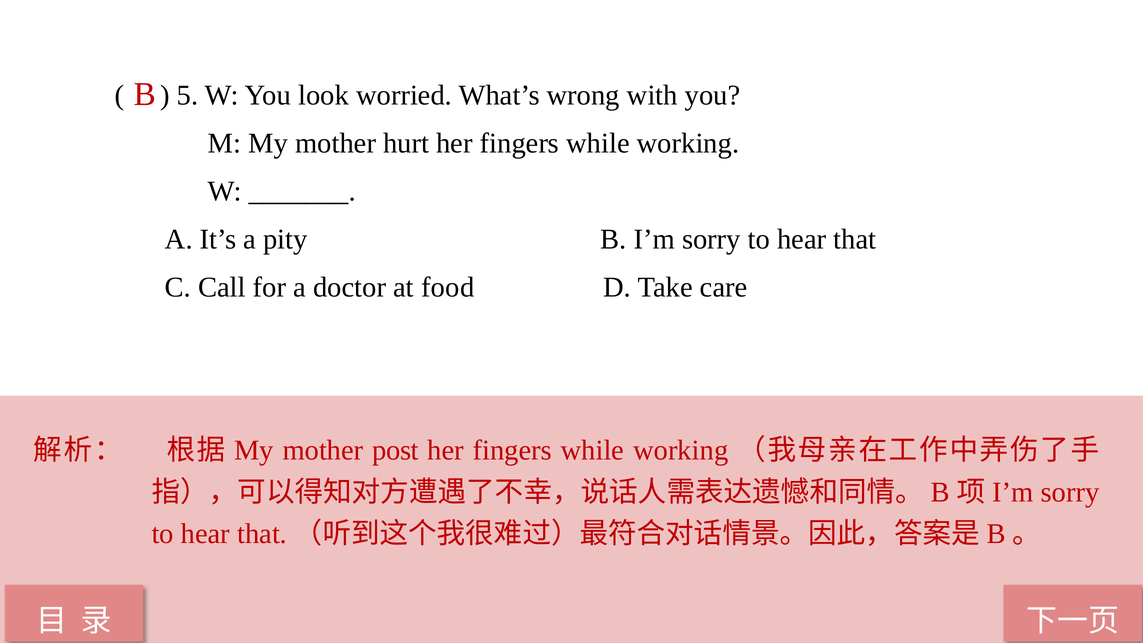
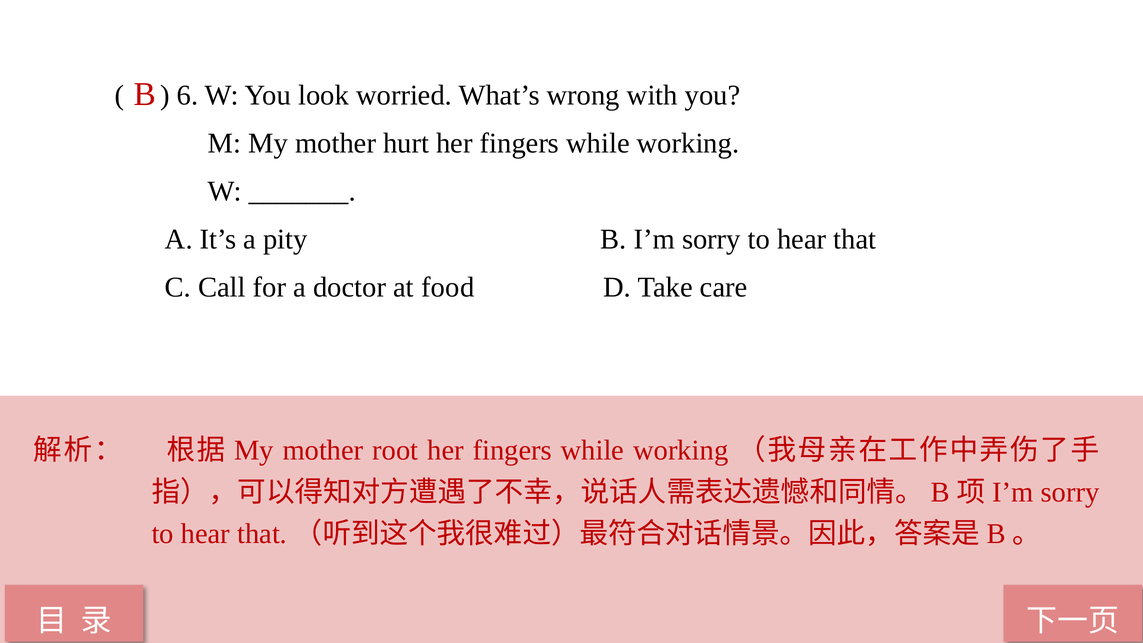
5: 5 -> 6
post: post -> root
